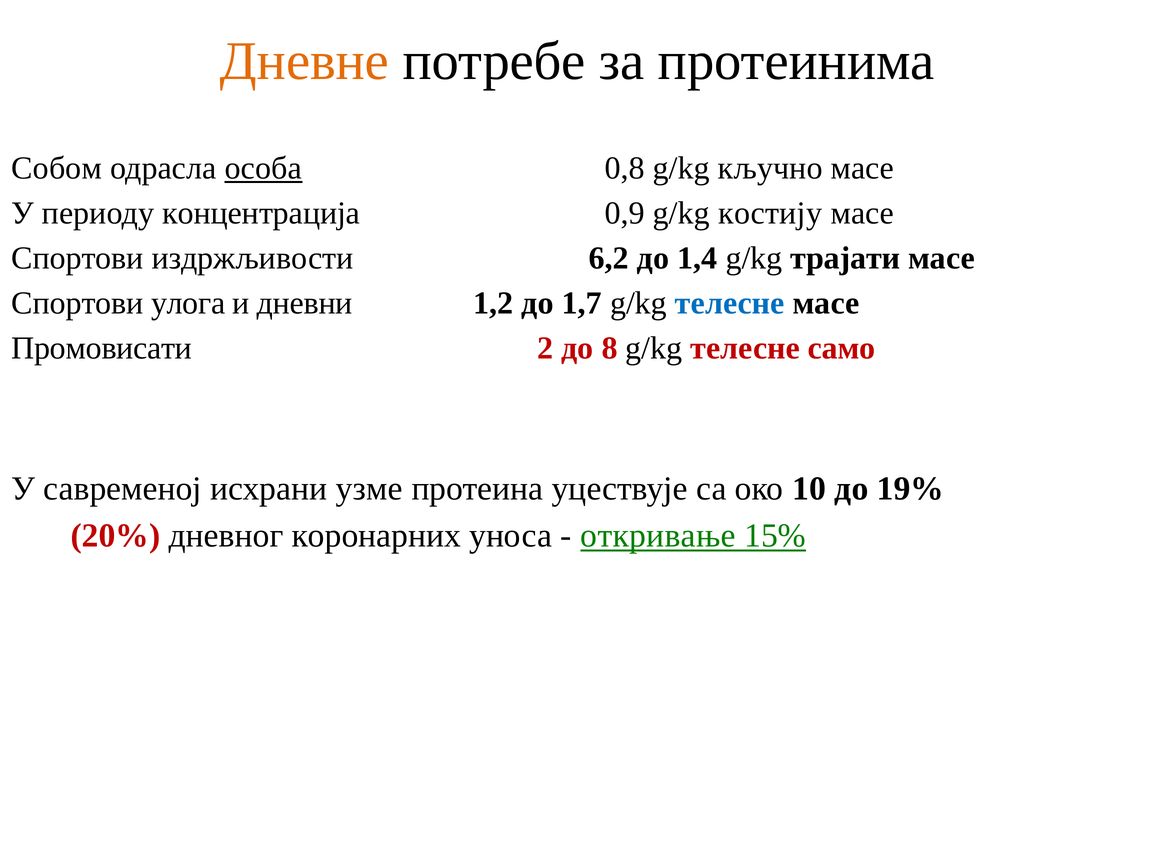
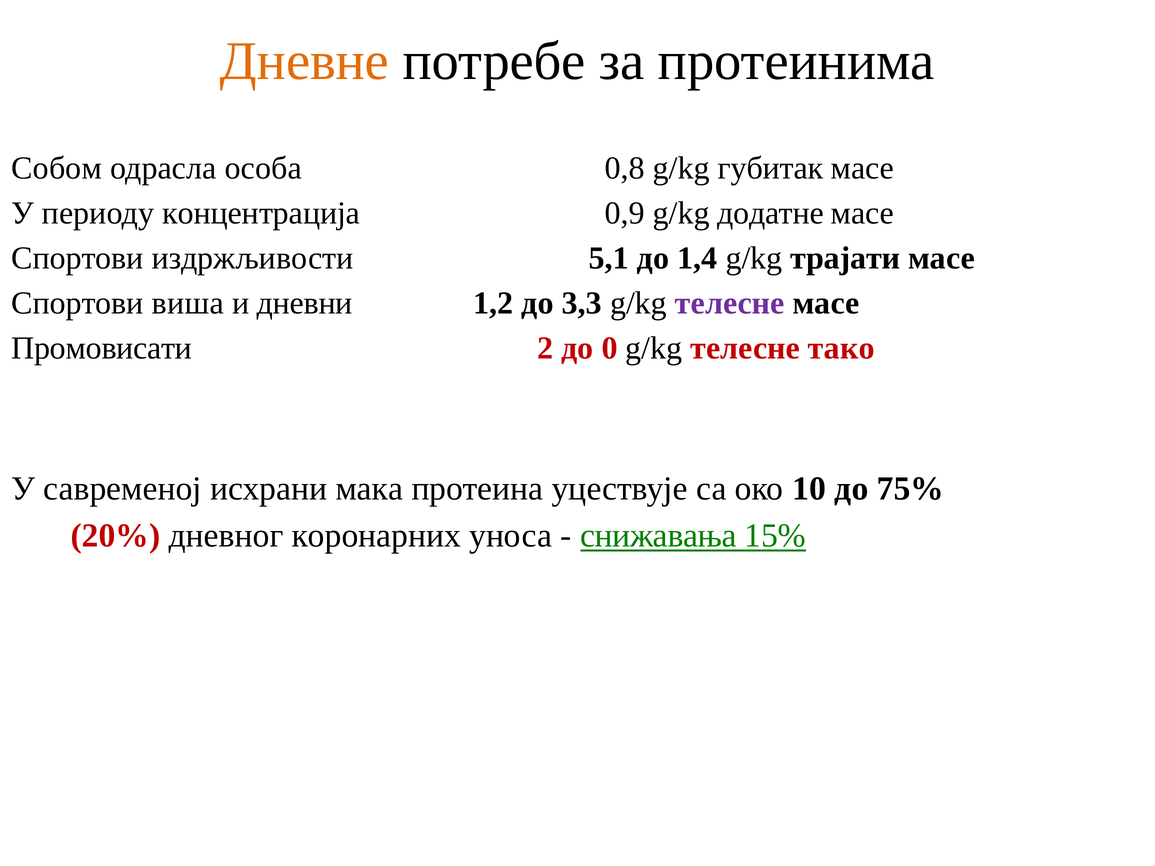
особа underline: present -> none
кључно: кључно -> губитак
костију: костију -> додатне
6,2: 6,2 -> 5,1
улога: улога -> виша
1,7: 1,7 -> 3,3
телесне at (730, 303) colour: blue -> purple
8: 8 -> 0
само: само -> тако
узме: узме -> мака
19%: 19% -> 75%
откривање: откривање -> снижавања
